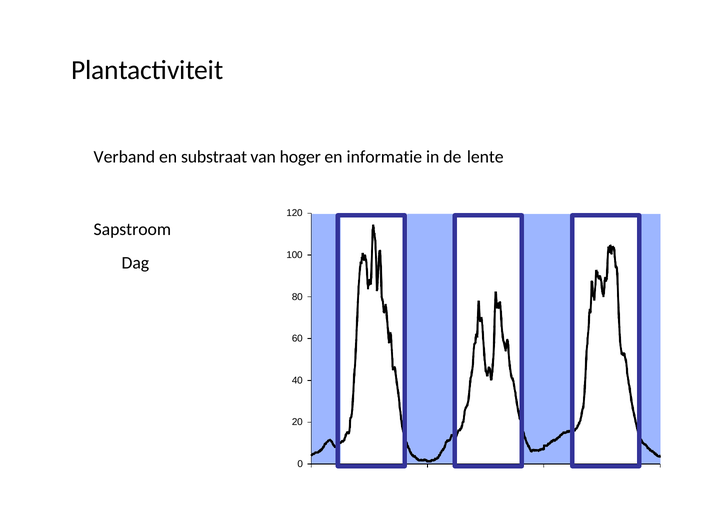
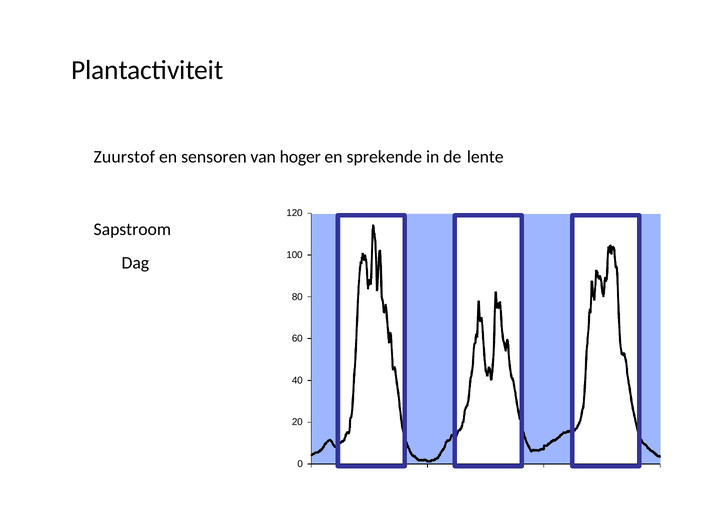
Verband: Verband -> Zuurstof
substraat: substraat -> sensoren
informatie: informatie -> sprekende
